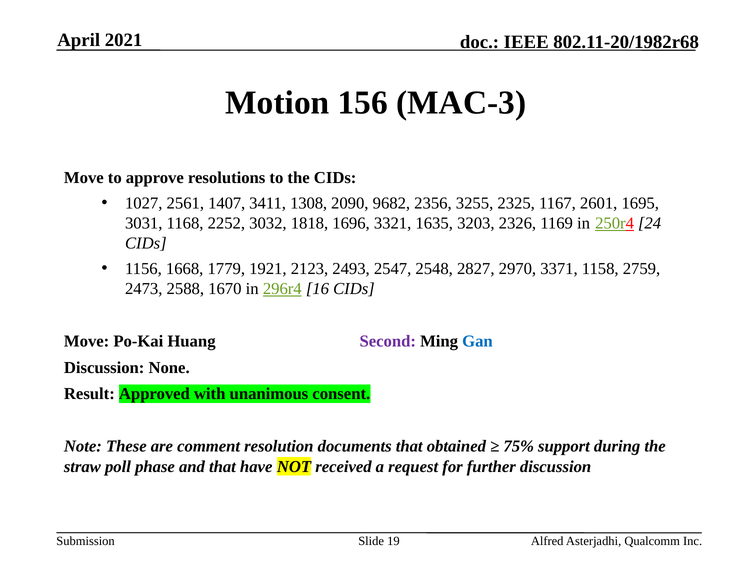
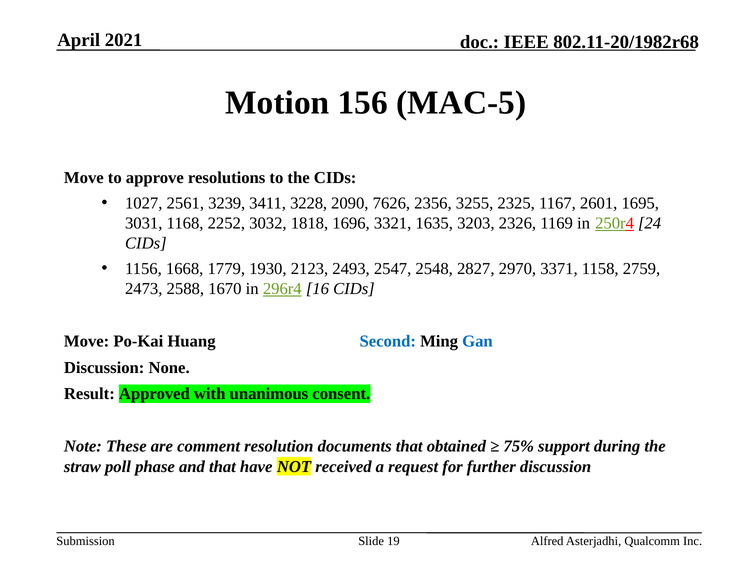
MAC-3: MAC-3 -> MAC-5
1407: 1407 -> 3239
1308: 1308 -> 3228
9682: 9682 -> 7626
1921: 1921 -> 1930
Second colour: purple -> blue
